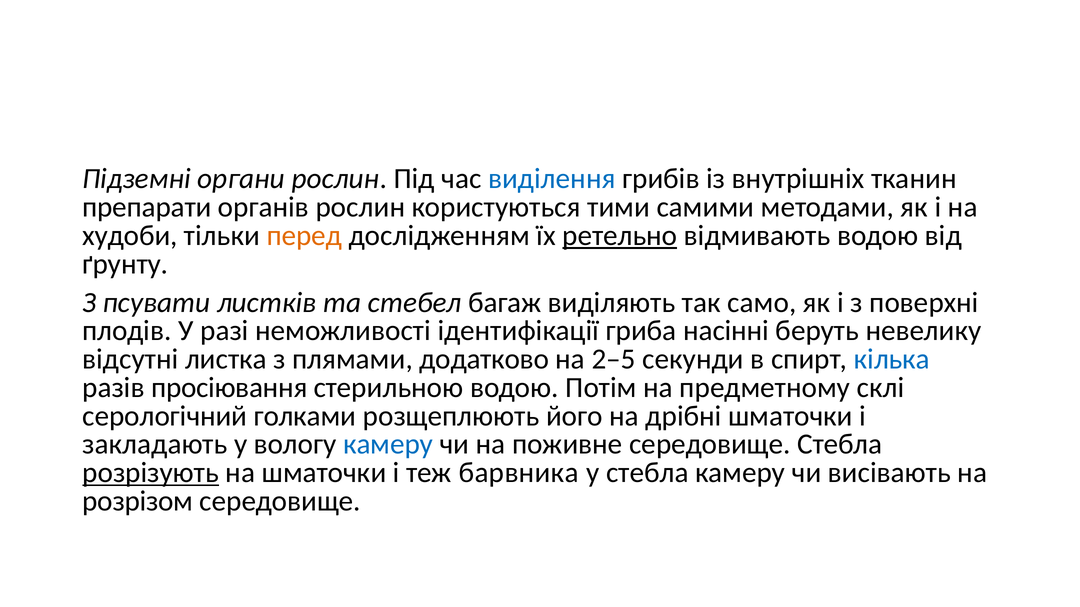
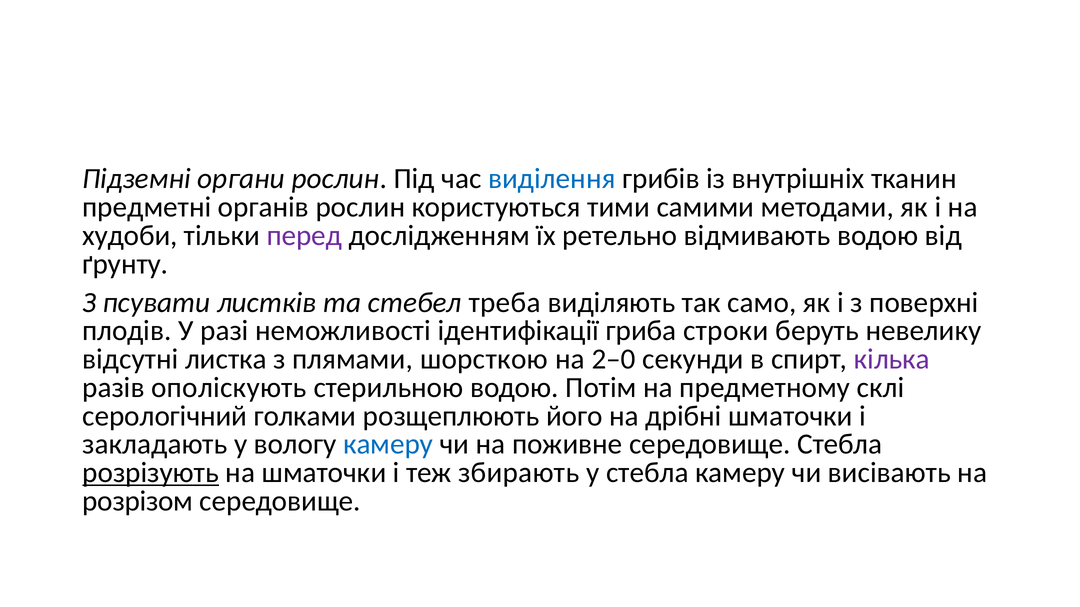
препарати: препарати -> предметні
перед colour: orange -> purple
ретельно underline: present -> none
багаж: багаж -> треба
насінні: насінні -> строки
додатково: додатково -> шорсткою
2–5: 2–5 -> 2–0
кілька colour: blue -> purple
просіювання: просіювання -> ополіскують
барвника: барвника -> збирають
